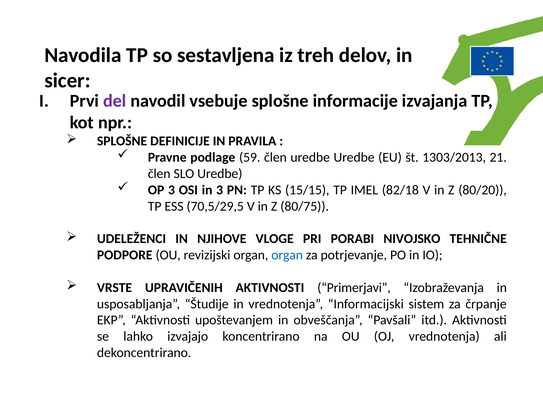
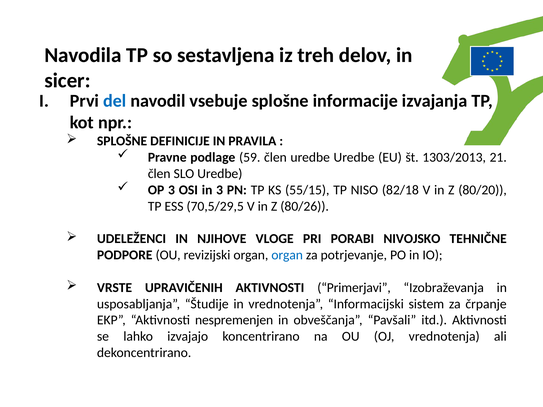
del colour: purple -> blue
15/15: 15/15 -> 55/15
IMEL: IMEL -> NISO
80/75: 80/75 -> 80/26
upoštevanjem: upoštevanjem -> nespremenjen
